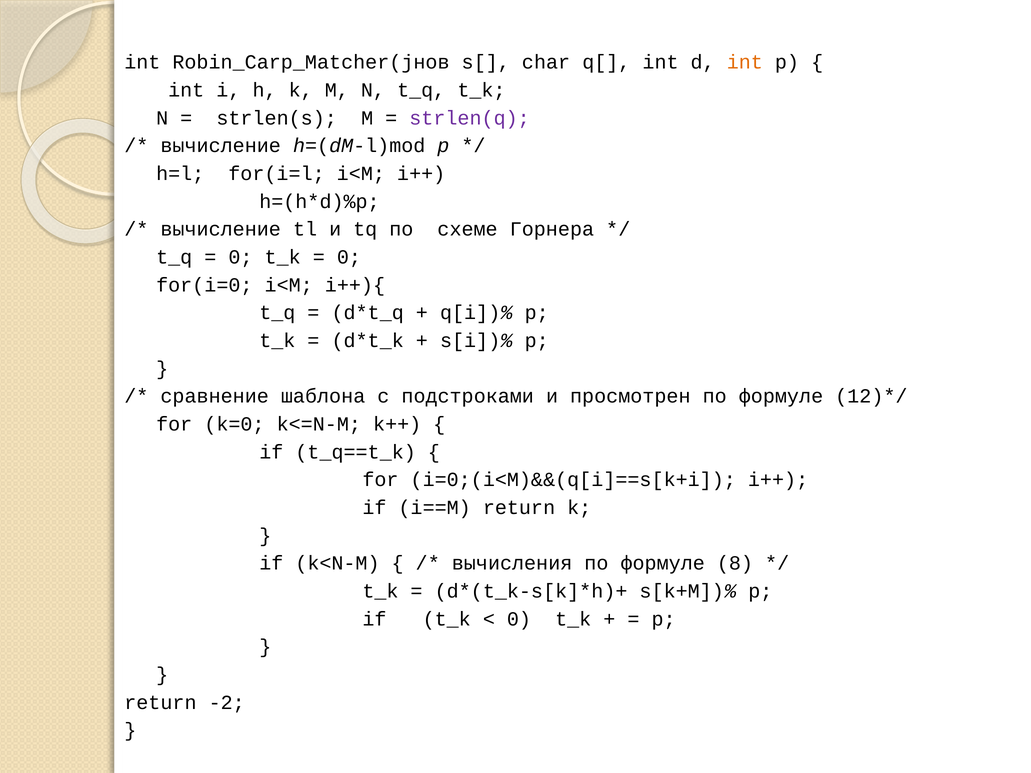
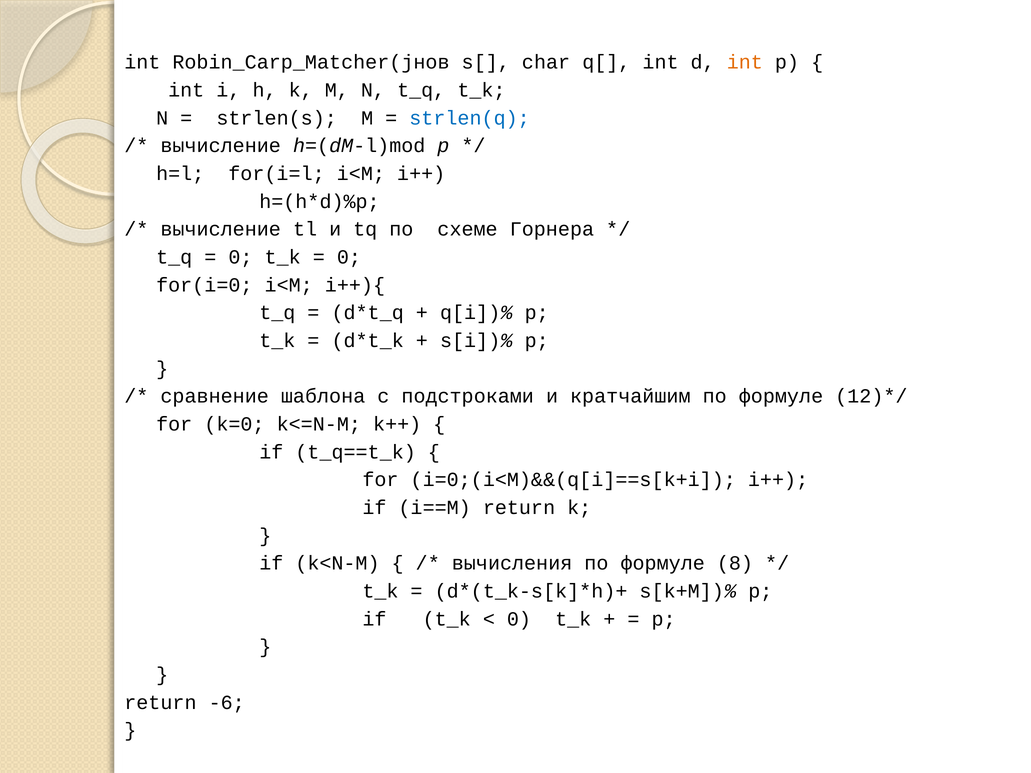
strlen(q colour: purple -> blue
просмотрен: просмотрен -> кратчайшим
-2: -2 -> -6
